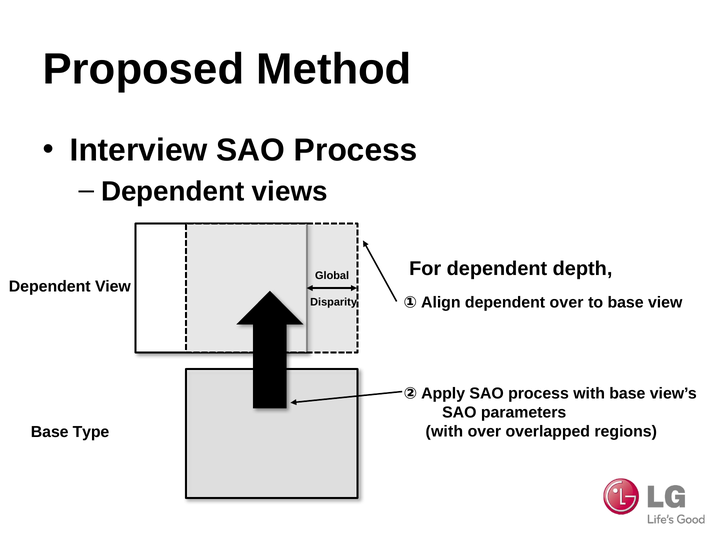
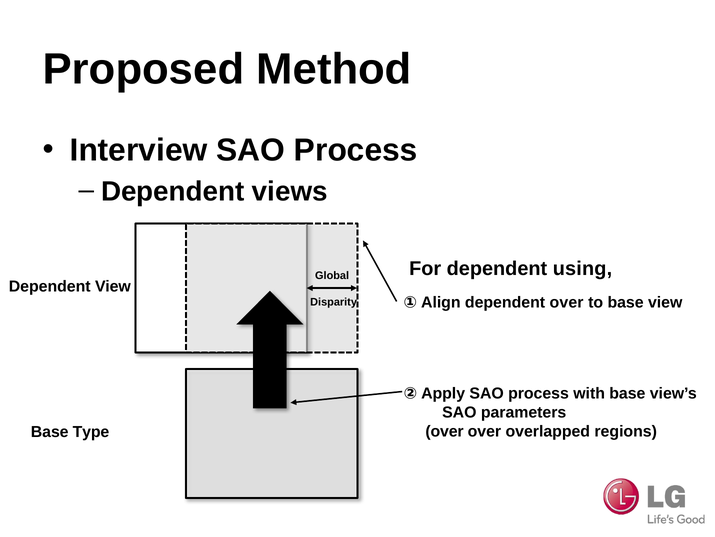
depth: depth -> using
with at (444, 431): with -> over
